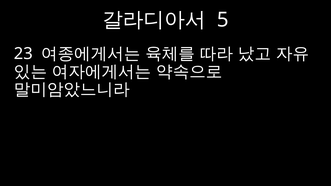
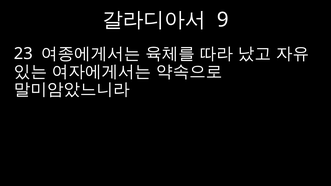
5: 5 -> 9
